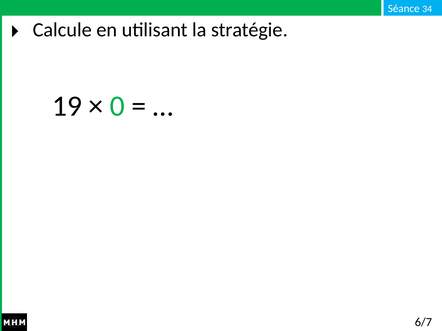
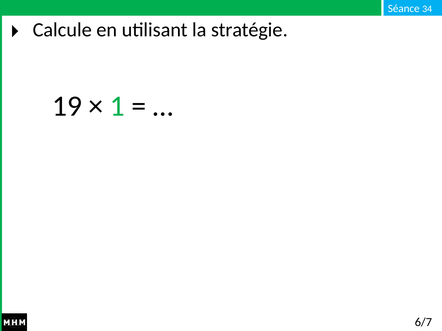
0: 0 -> 1
